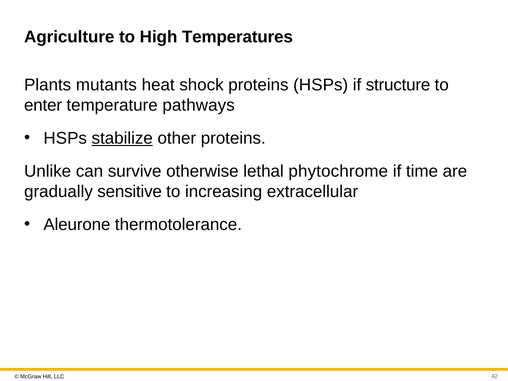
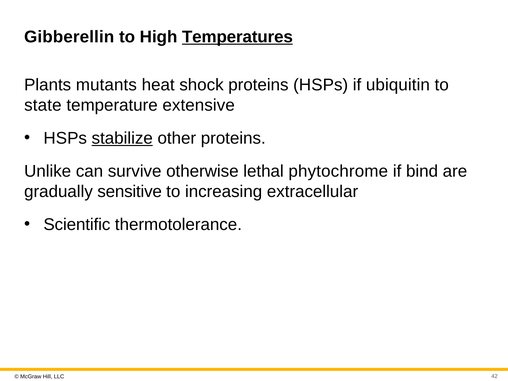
Agriculture: Agriculture -> Gibberellin
Temperatures underline: none -> present
structure: structure -> ubiquitin
enter: enter -> state
pathways: pathways -> extensive
time: time -> bind
Aleurone: Aleurone -> Scientific
